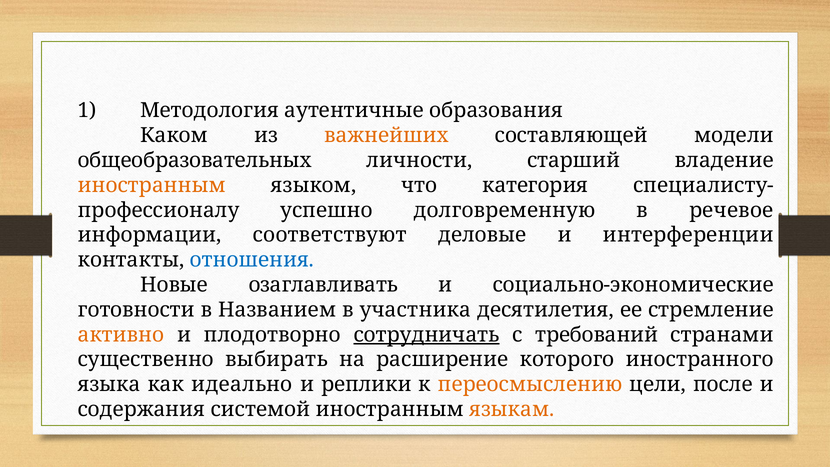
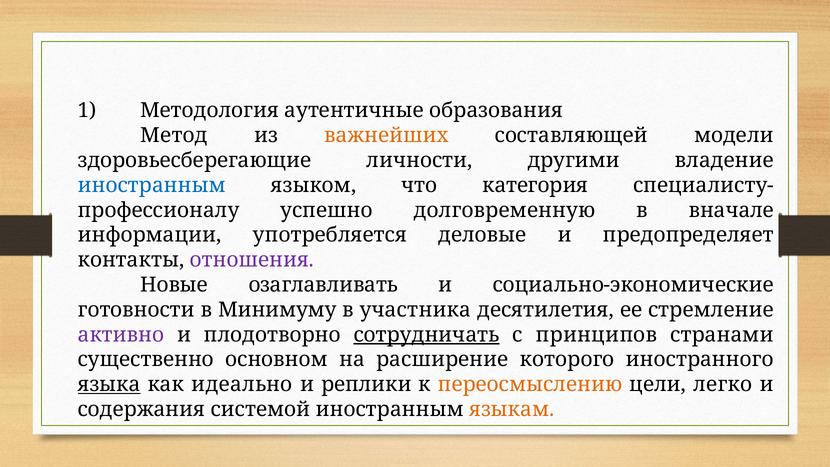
Каком: Каком -> Метод
общеобразовательных: общеобразовательных -> здоровьесберегающие
старший: старший -> другими
иностранным at (152, 185) colour: orange -> blue
речевое: речевое -> вначале
соответствуют: соответствуют -> употребляется
интерференции: интерференции -> предопределяет
отношения colour: blue -> purple
Названием: Названием -> Минимуму
активно colour: orange -> purple
требований: требований -> принципов
выбирать: выбирать -> основном
языка underline: none -> present
после: после -> легко
